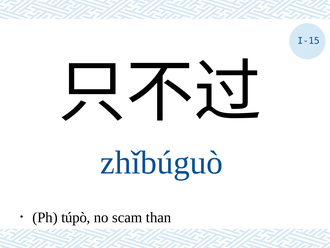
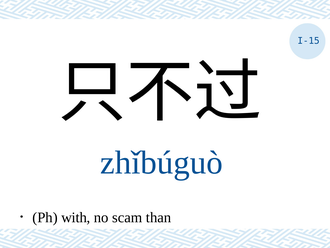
túpò: túpò -> with
